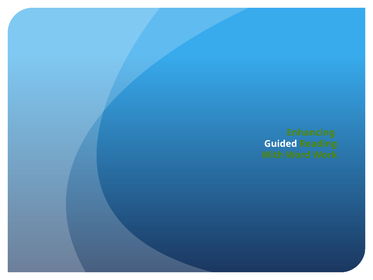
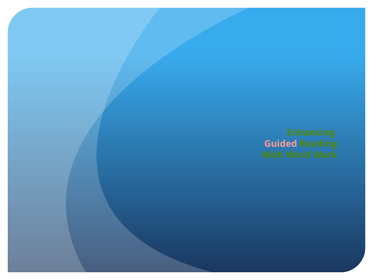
Guided colour: white -> pink
